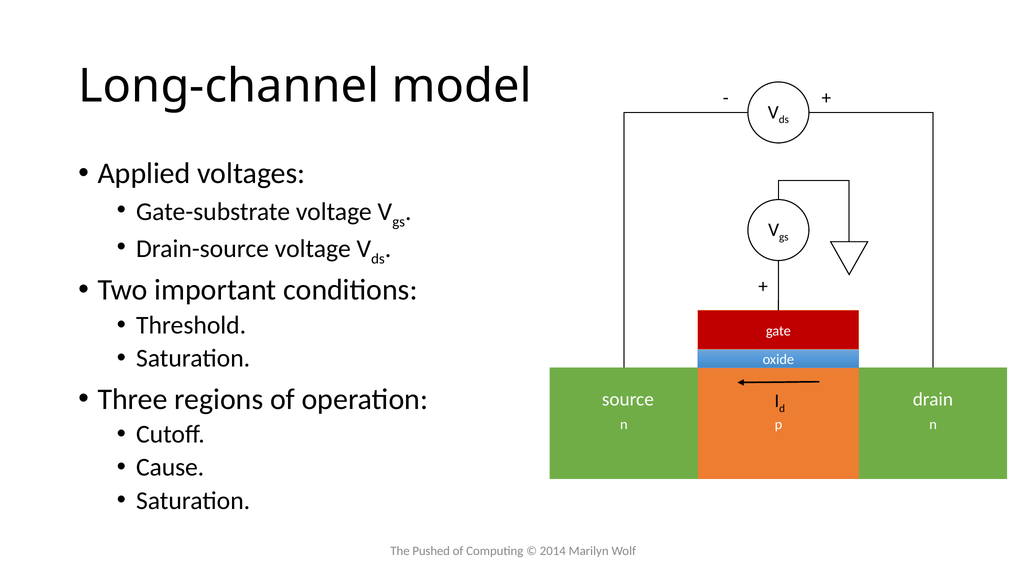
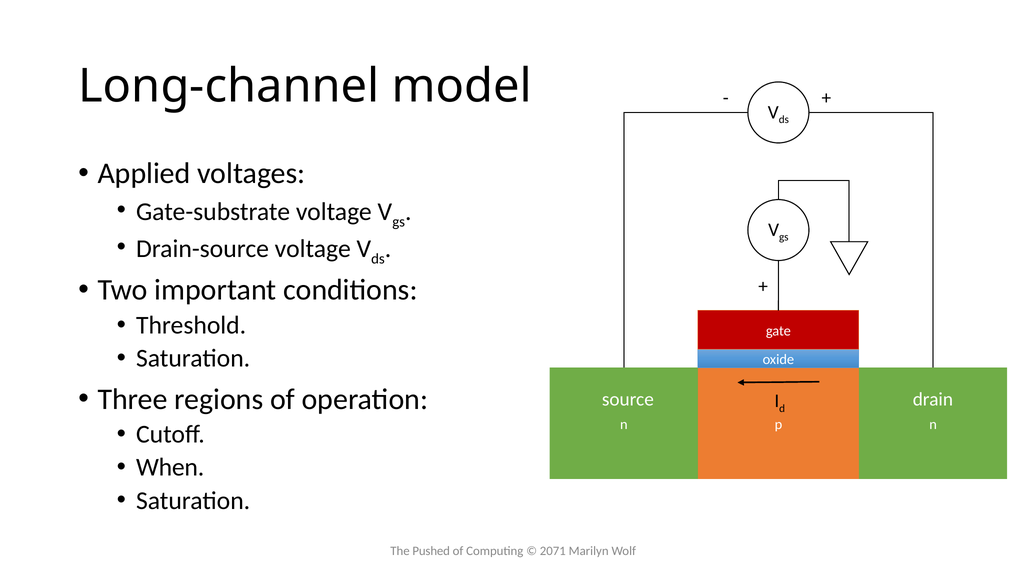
Cause: Cause -> When
2014: 2014 -> 2071
